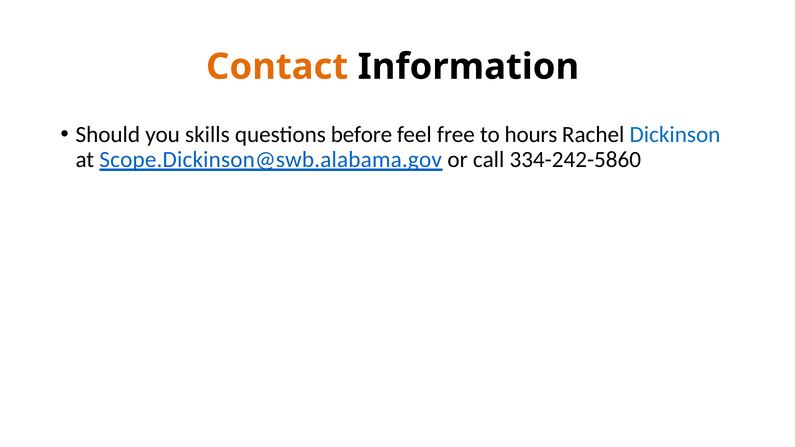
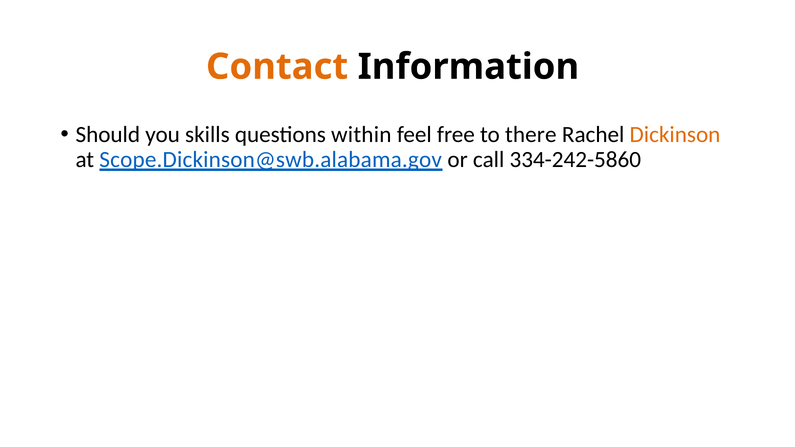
before: before -> within
hours: hours -> there
Dickinson colour: blue -> orange
